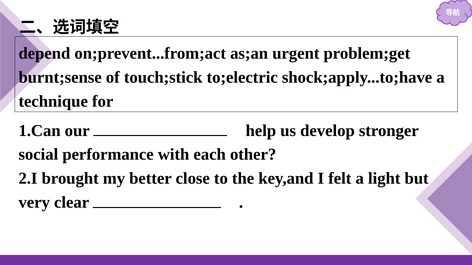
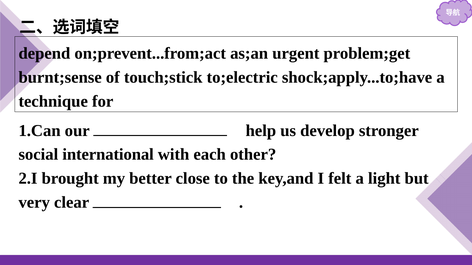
performance: performance -> international
